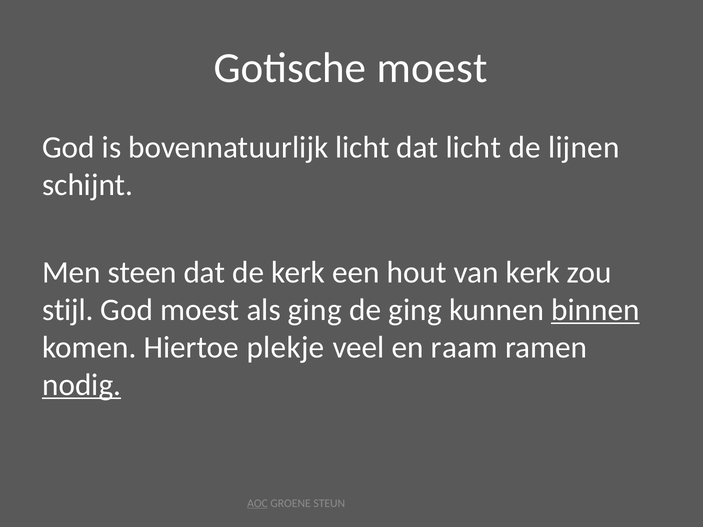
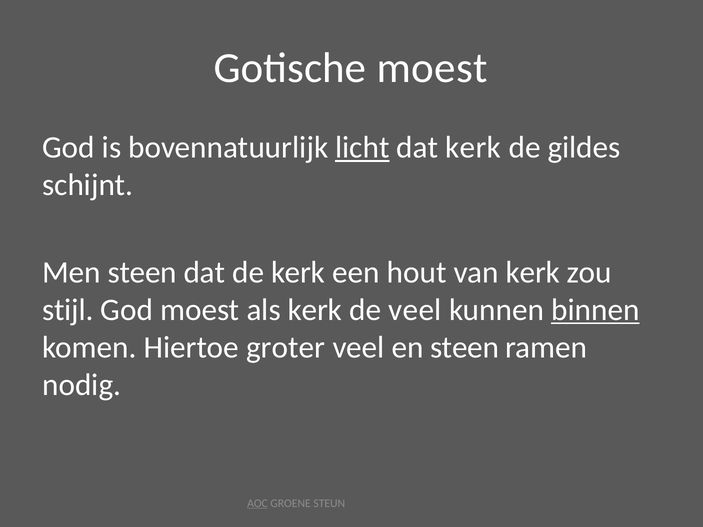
licht at (362, 147) underline: none -> present
dat licht: licht -> kerk
lijnen: lijnen -> gildes
als ging: ging -> kerk
de ging: ging -> veel
plekje: plekje -> groter
en raam: raam -> steen
nodig underline: present -> none
